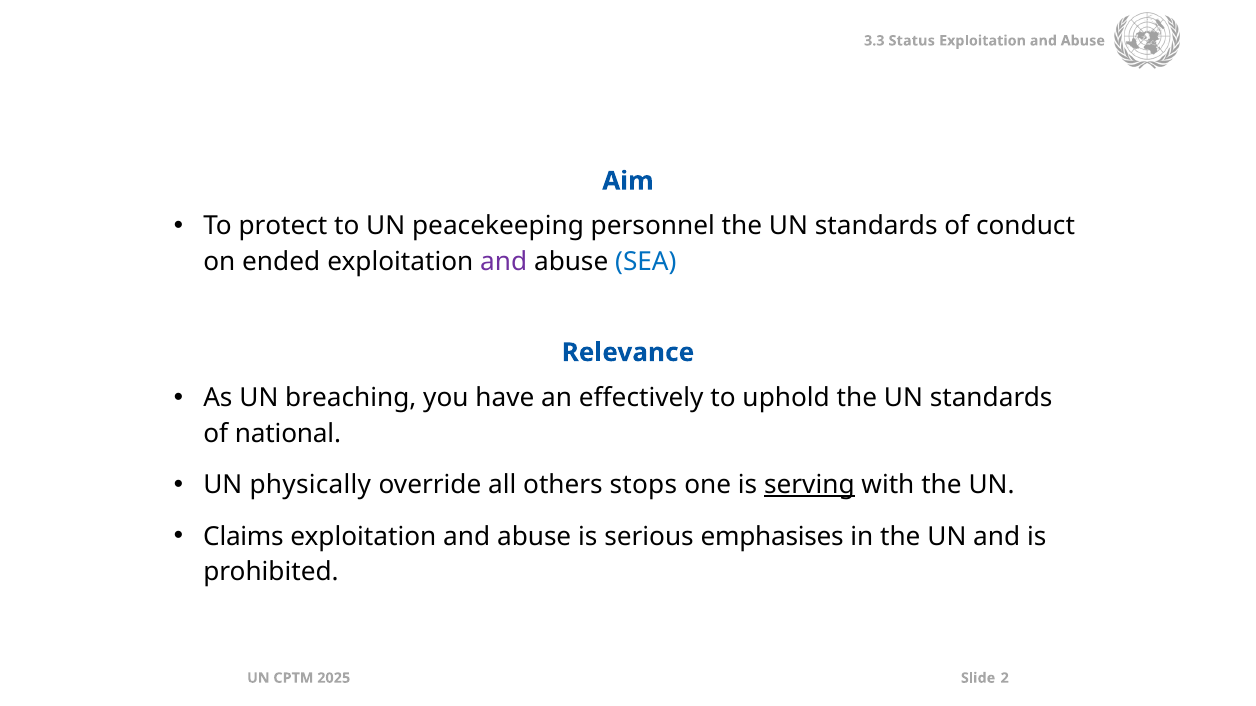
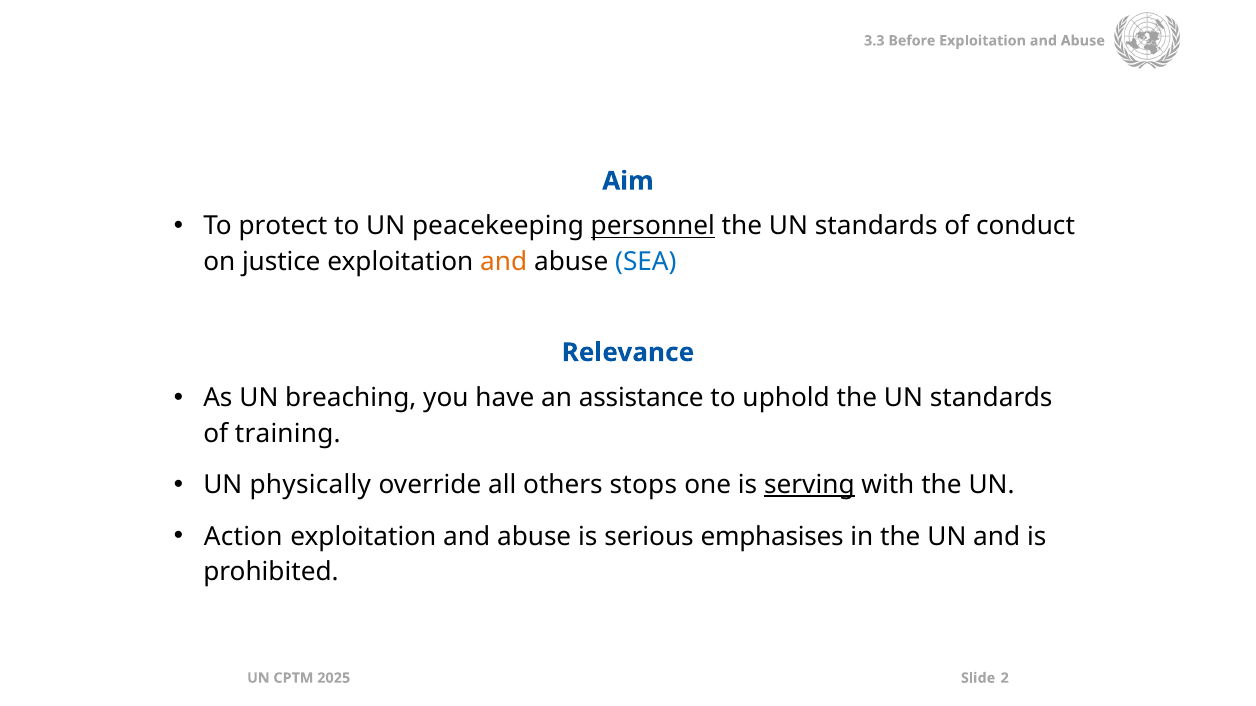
Status: Status -> Before
personnel underline: none -> present
ended: ended -> justice
and at (504, 262) colour: purple -> orange
effectively: effectively -> assistance
national: national -> training
Claims: Claims -> Action
